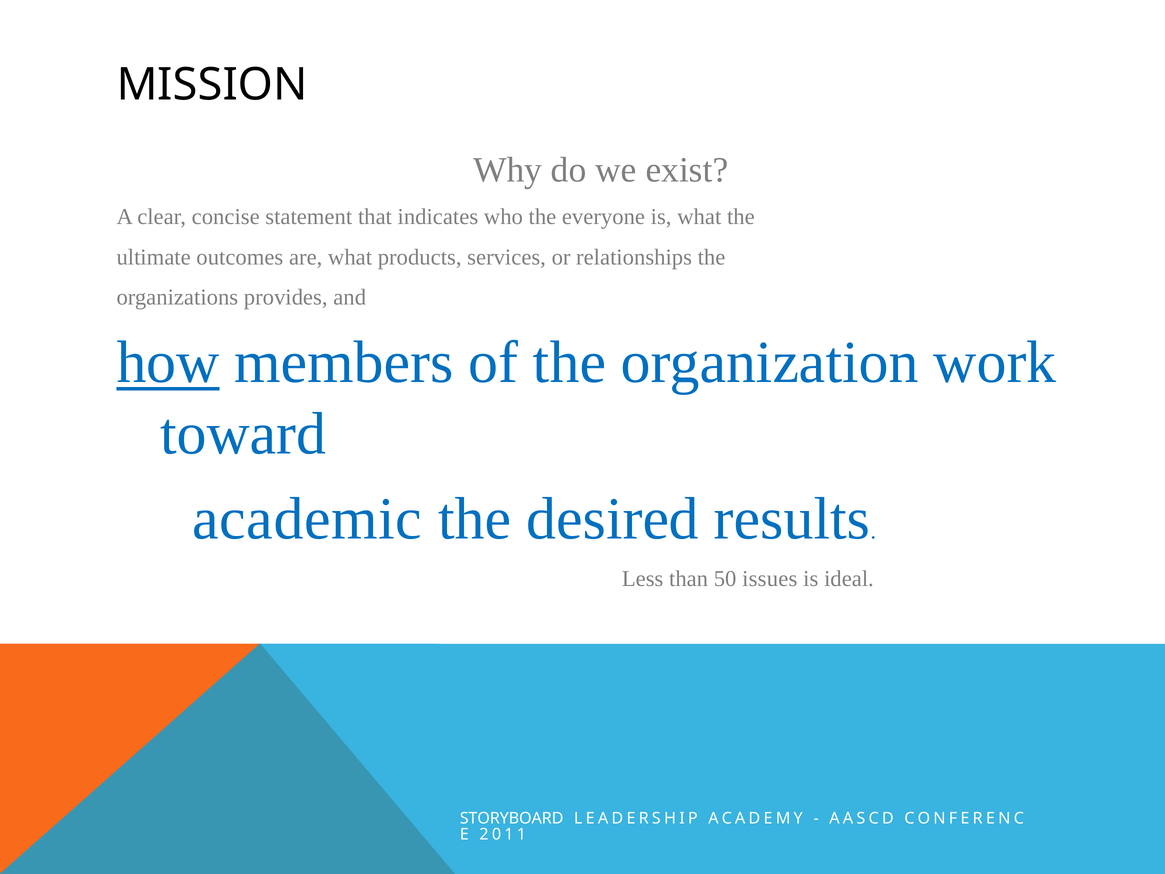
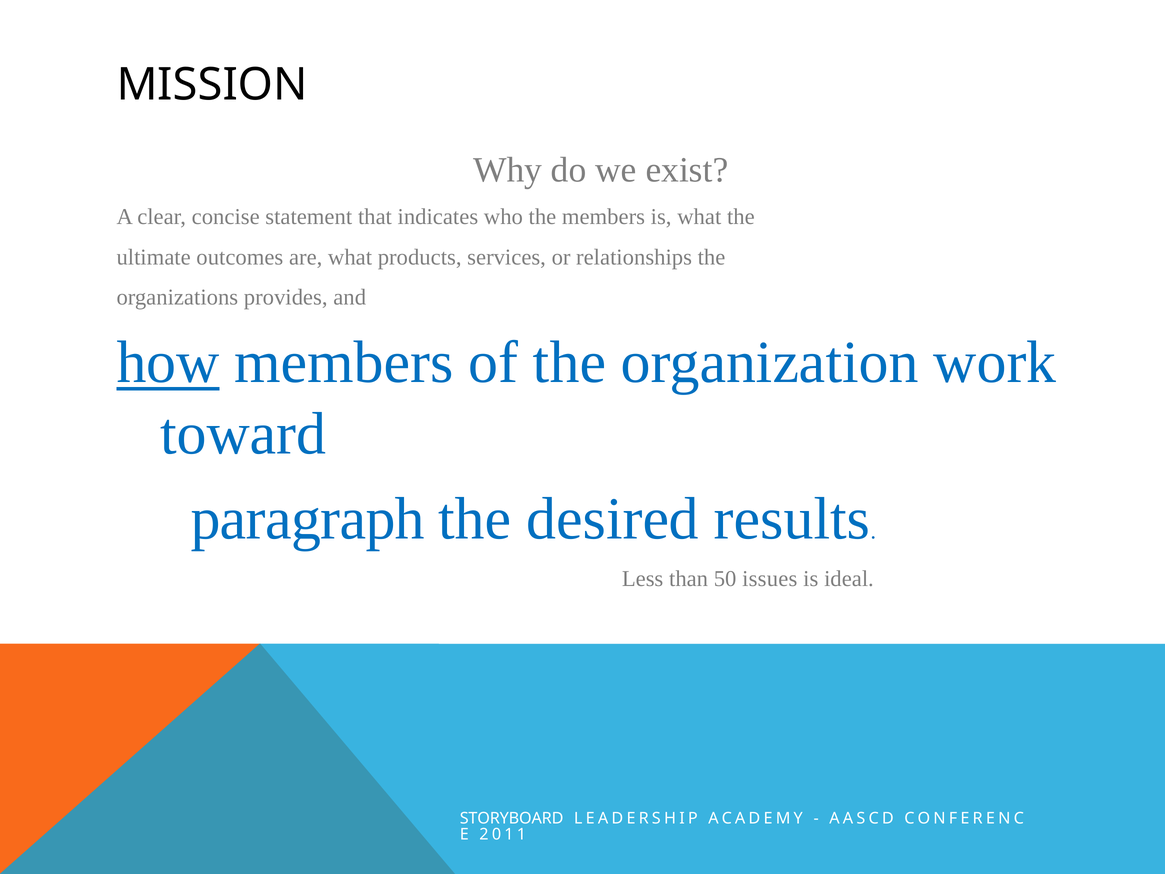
the everyone: everyone -> members
academic: academic -> paragraph
